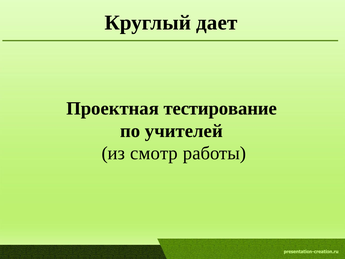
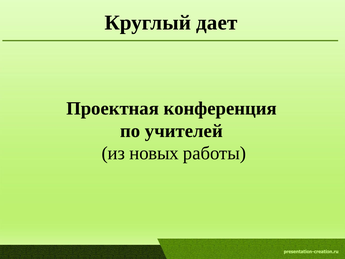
тестирование: тестирование -> конференция
смотр: смотр -> новых
